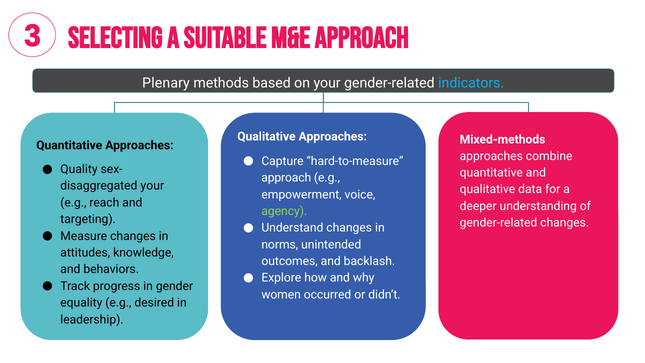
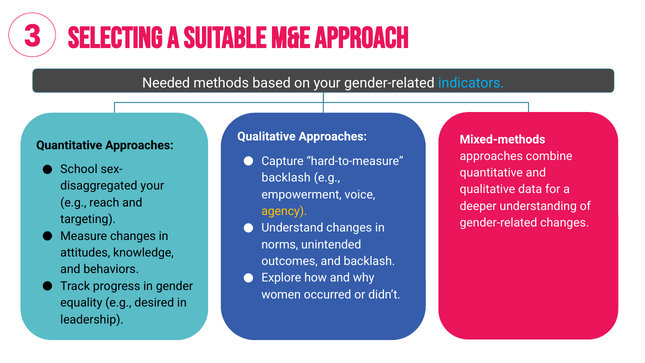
Plenary: Plenary -> Needed
Quality: Quality -> School
approach at (286, 178): approach -> backlash
agency colour: light green -> yellow
